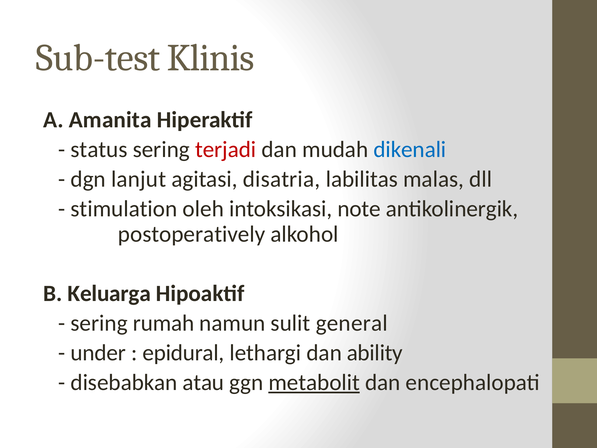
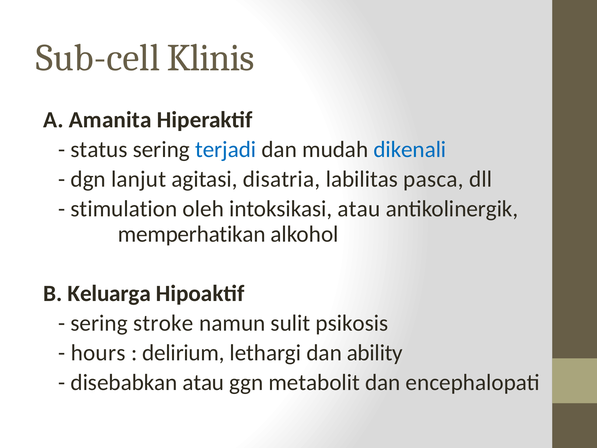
Sub-test: Sub-test -> Sub-cell
terjadi colour: red -> blue
malas: malas -> pasca
intoksikasi note: note -> atau
postoperatively: postoperatively -> memperhatikan
rumah: rumah -> stroke
general: general -> psikosis
under: under -> hours
epidural: epidural -> delirium
metabolit underline: present -> none
